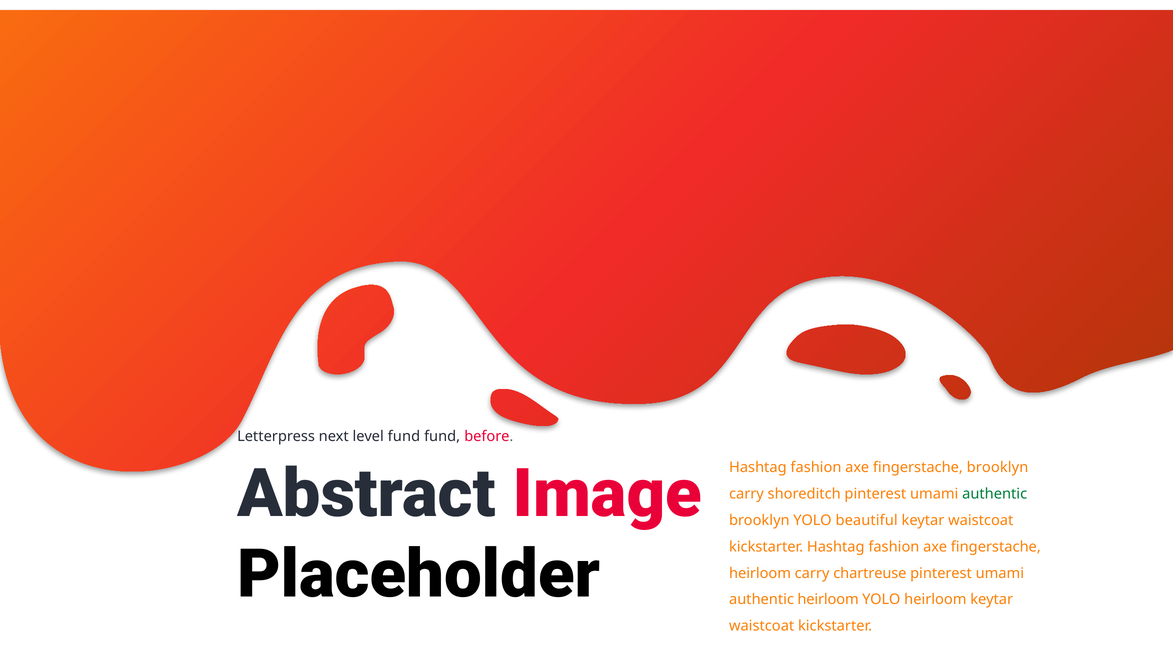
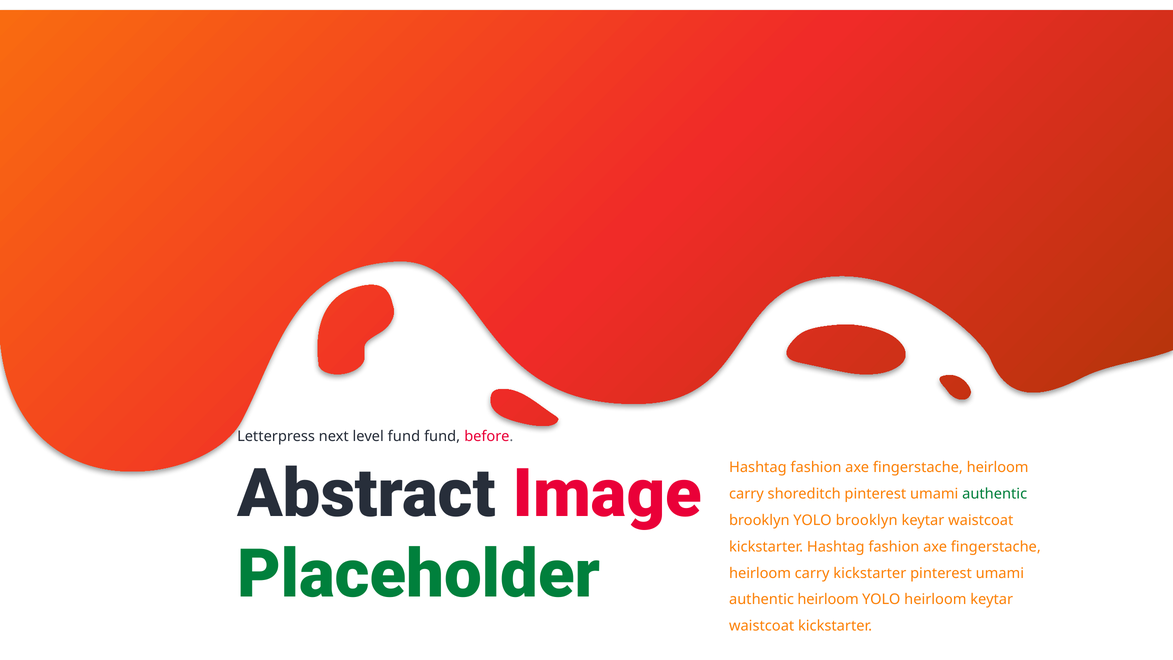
brooklyn at (998, 467): brooklyn -> heirloom
YOLO beautiful: beautiful -> brooklyn
Placeholder colour: black -> green
carry chartreuse: chartreuse -> kickstarter
